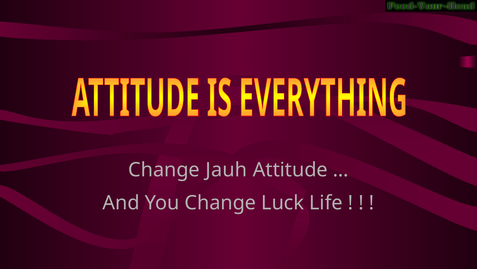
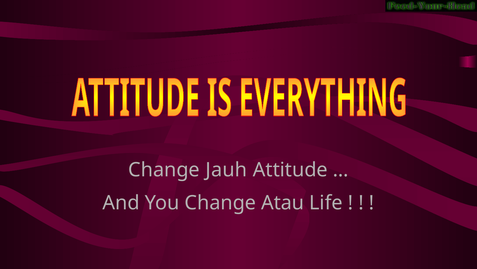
Luck: Luck -> Atau
